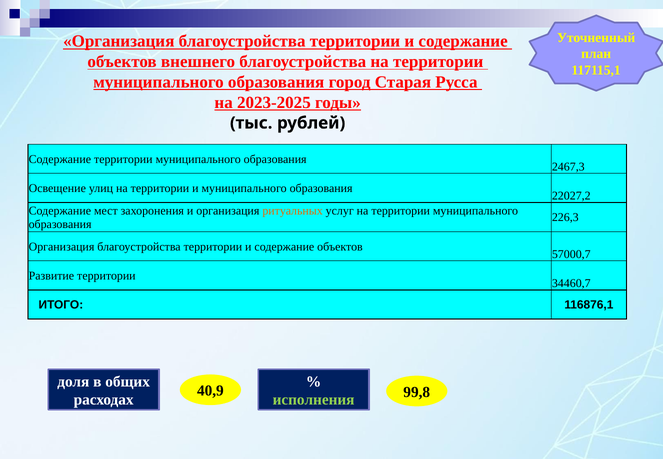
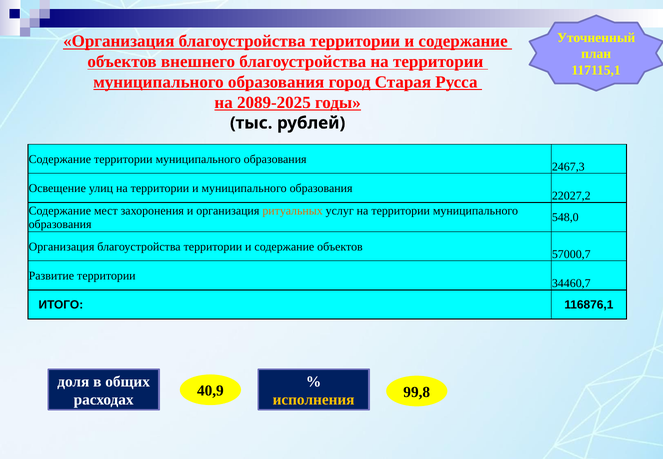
2023-2025: 2023-2025 -> 2089-2025
226,3: 226,3 -> 548,0
исполнения colour: light green -> yellow
